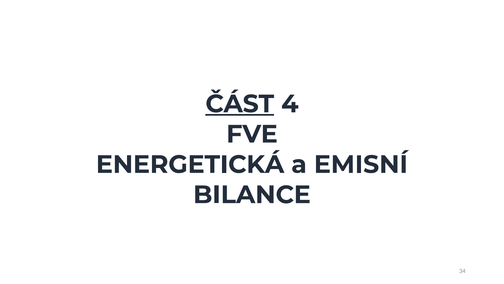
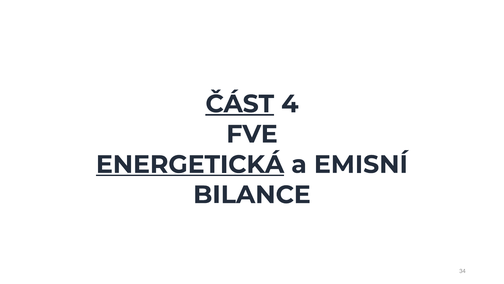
ENERGETICKÁ underline: none -> present
